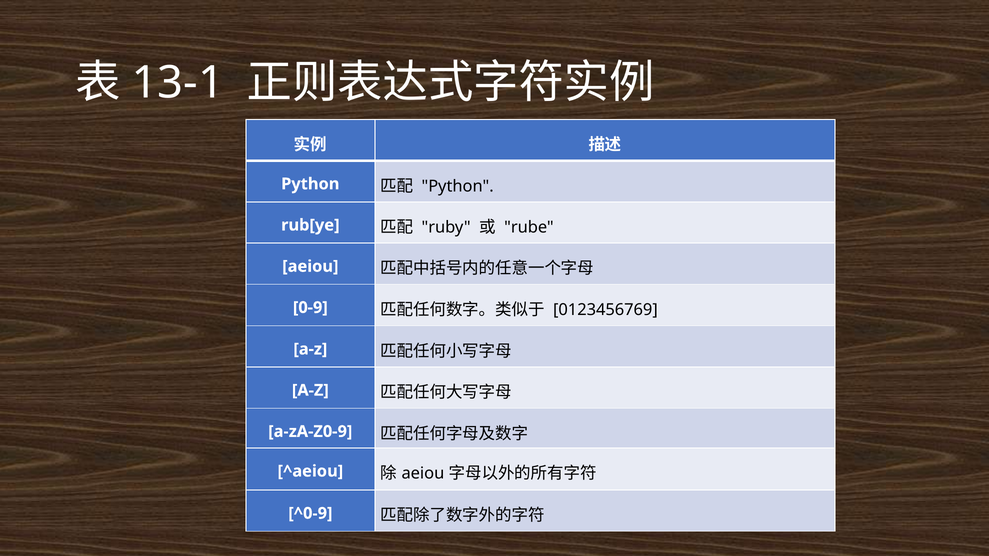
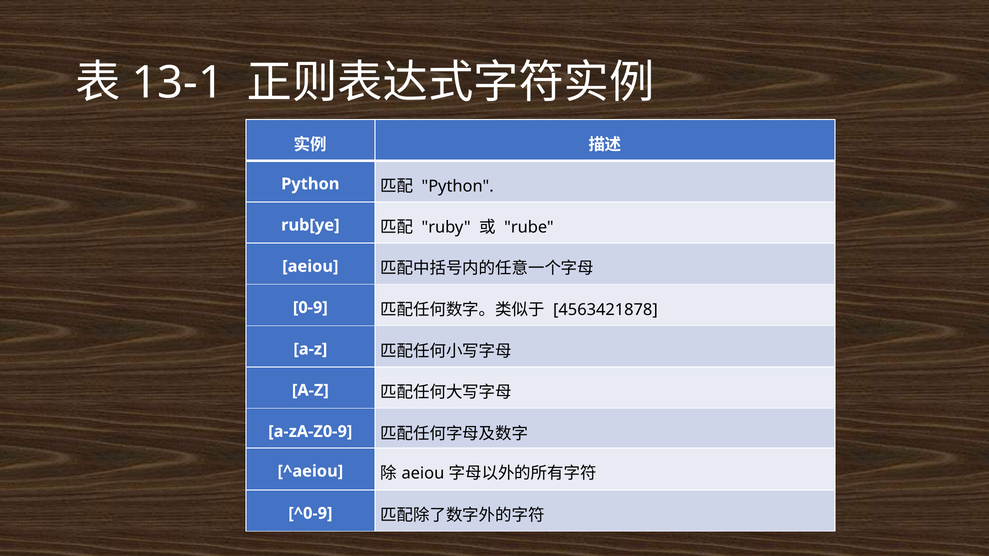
0123456769: 0123456769 -> 4563421878
